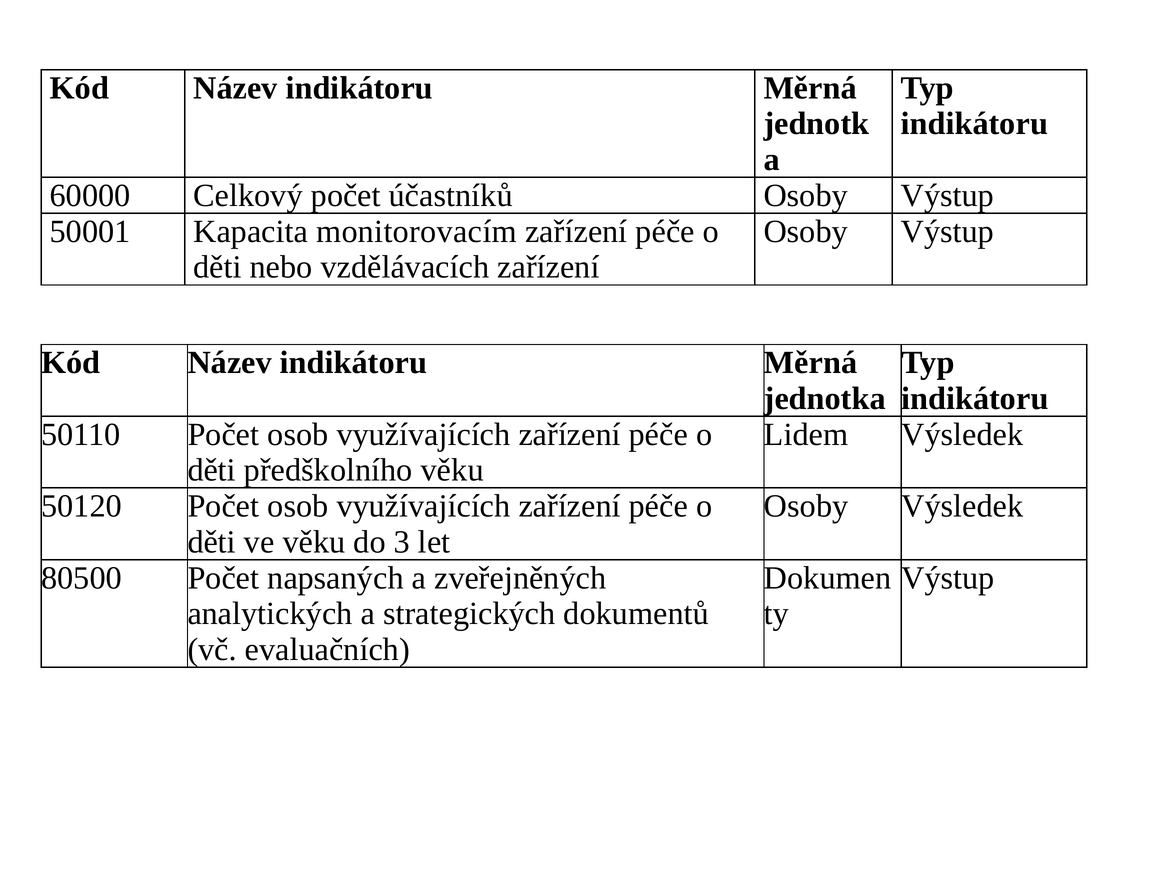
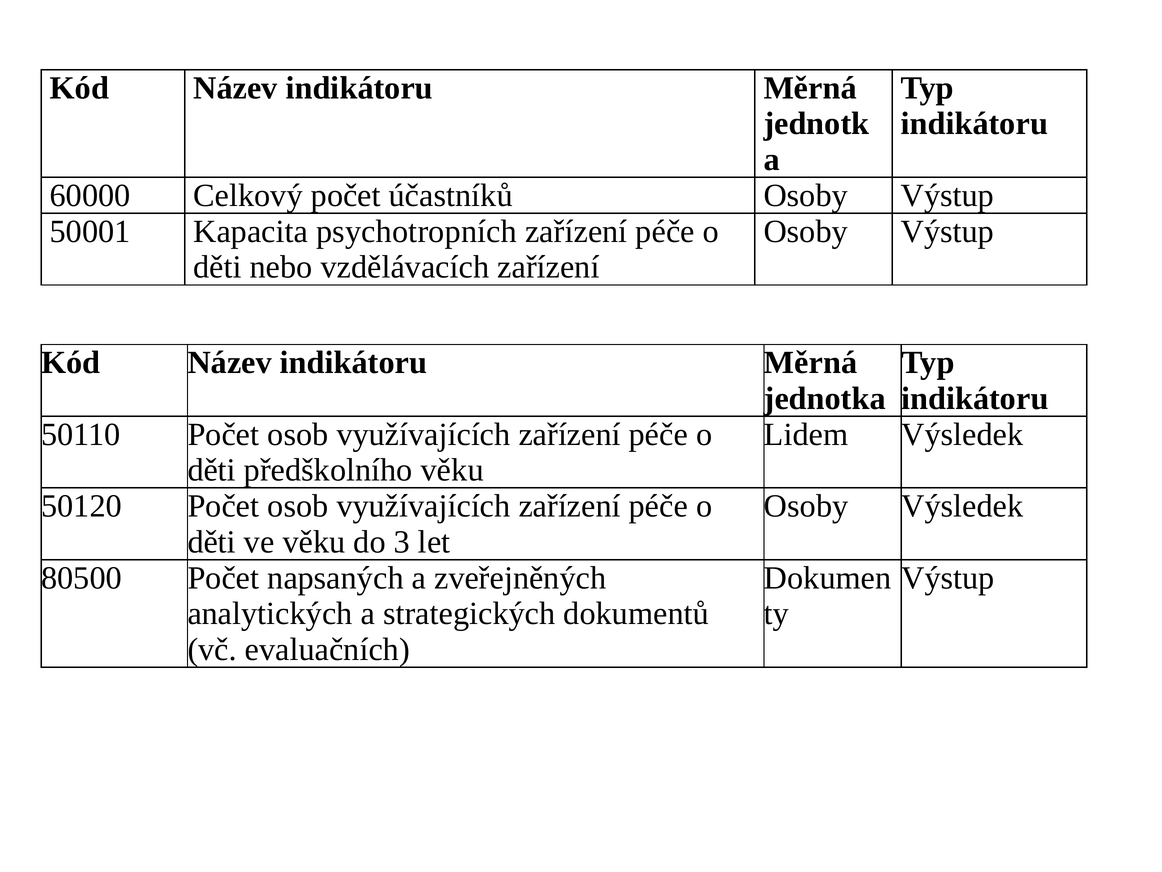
monitorovacím: monitorovacím -> psychotropních
